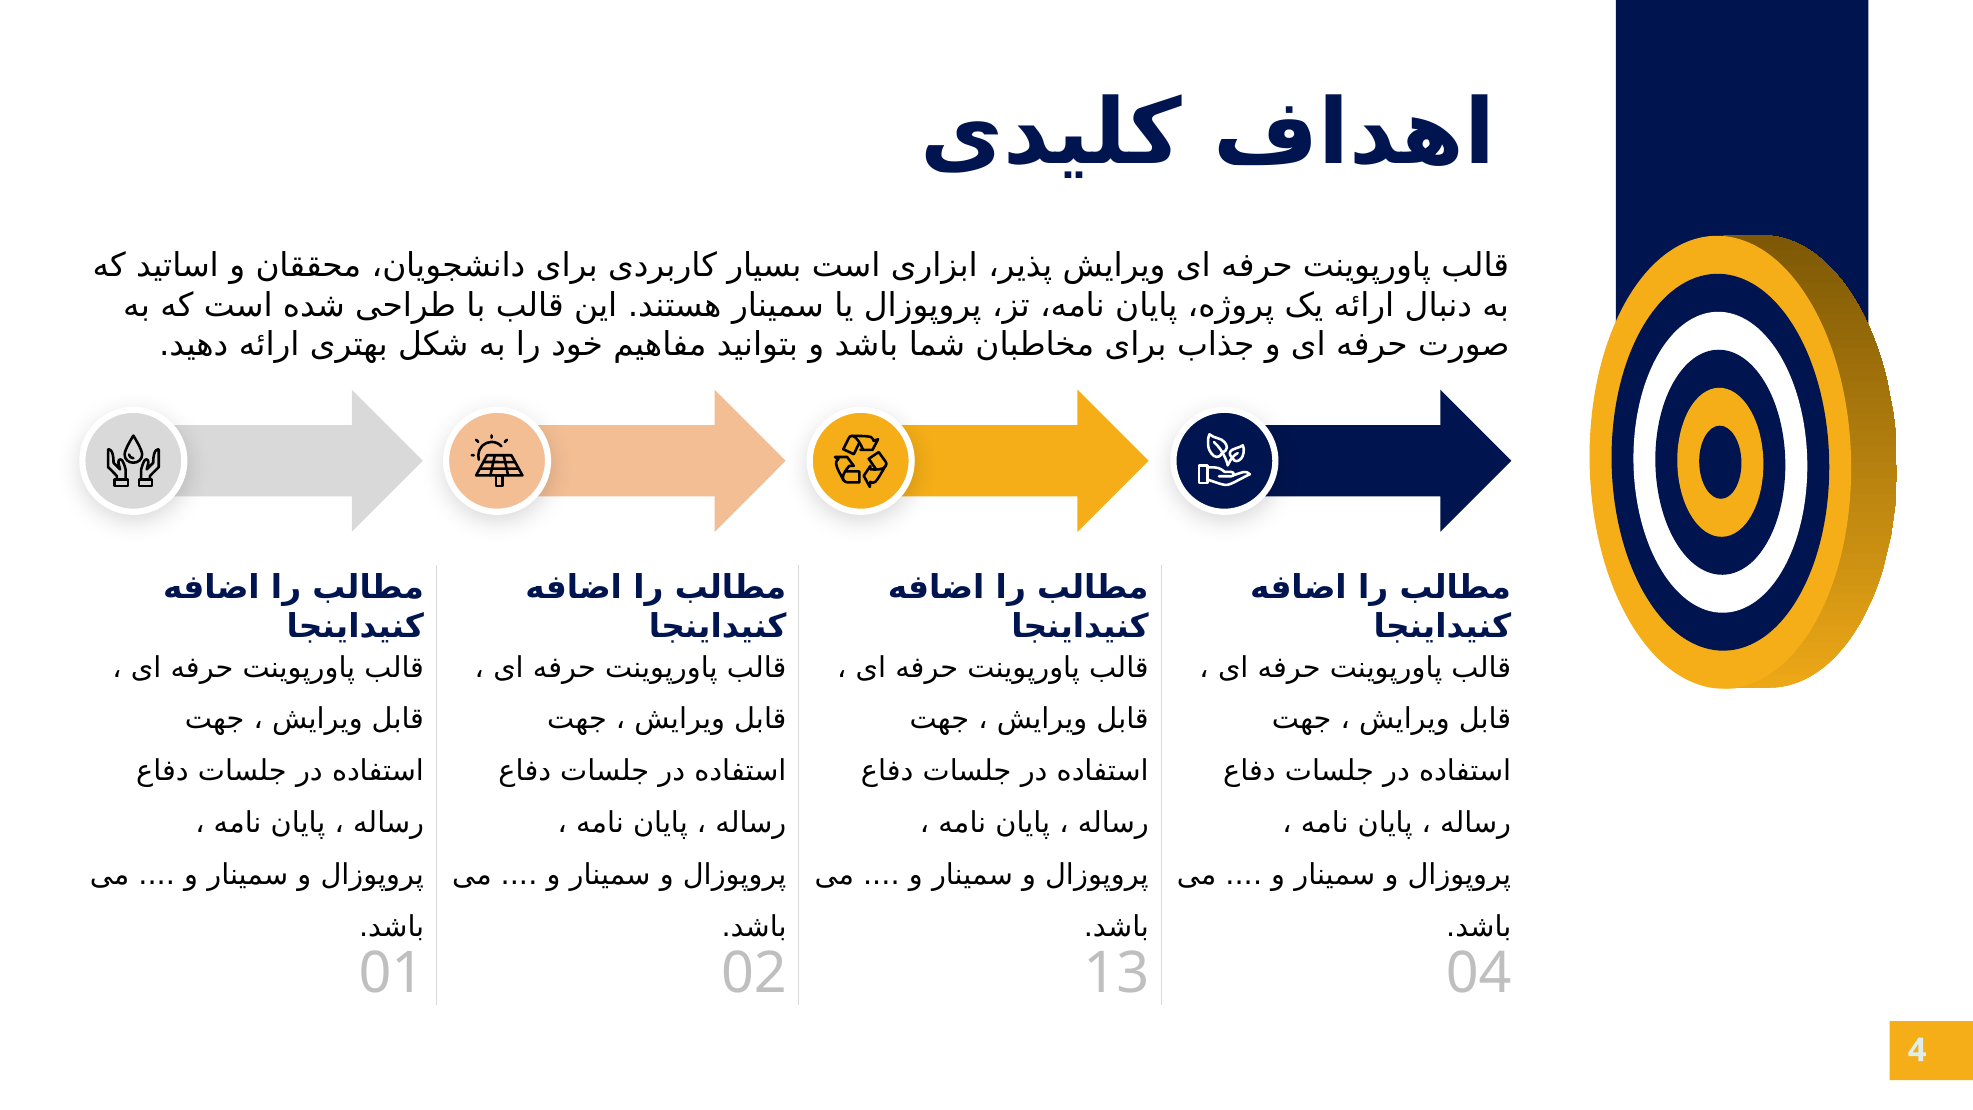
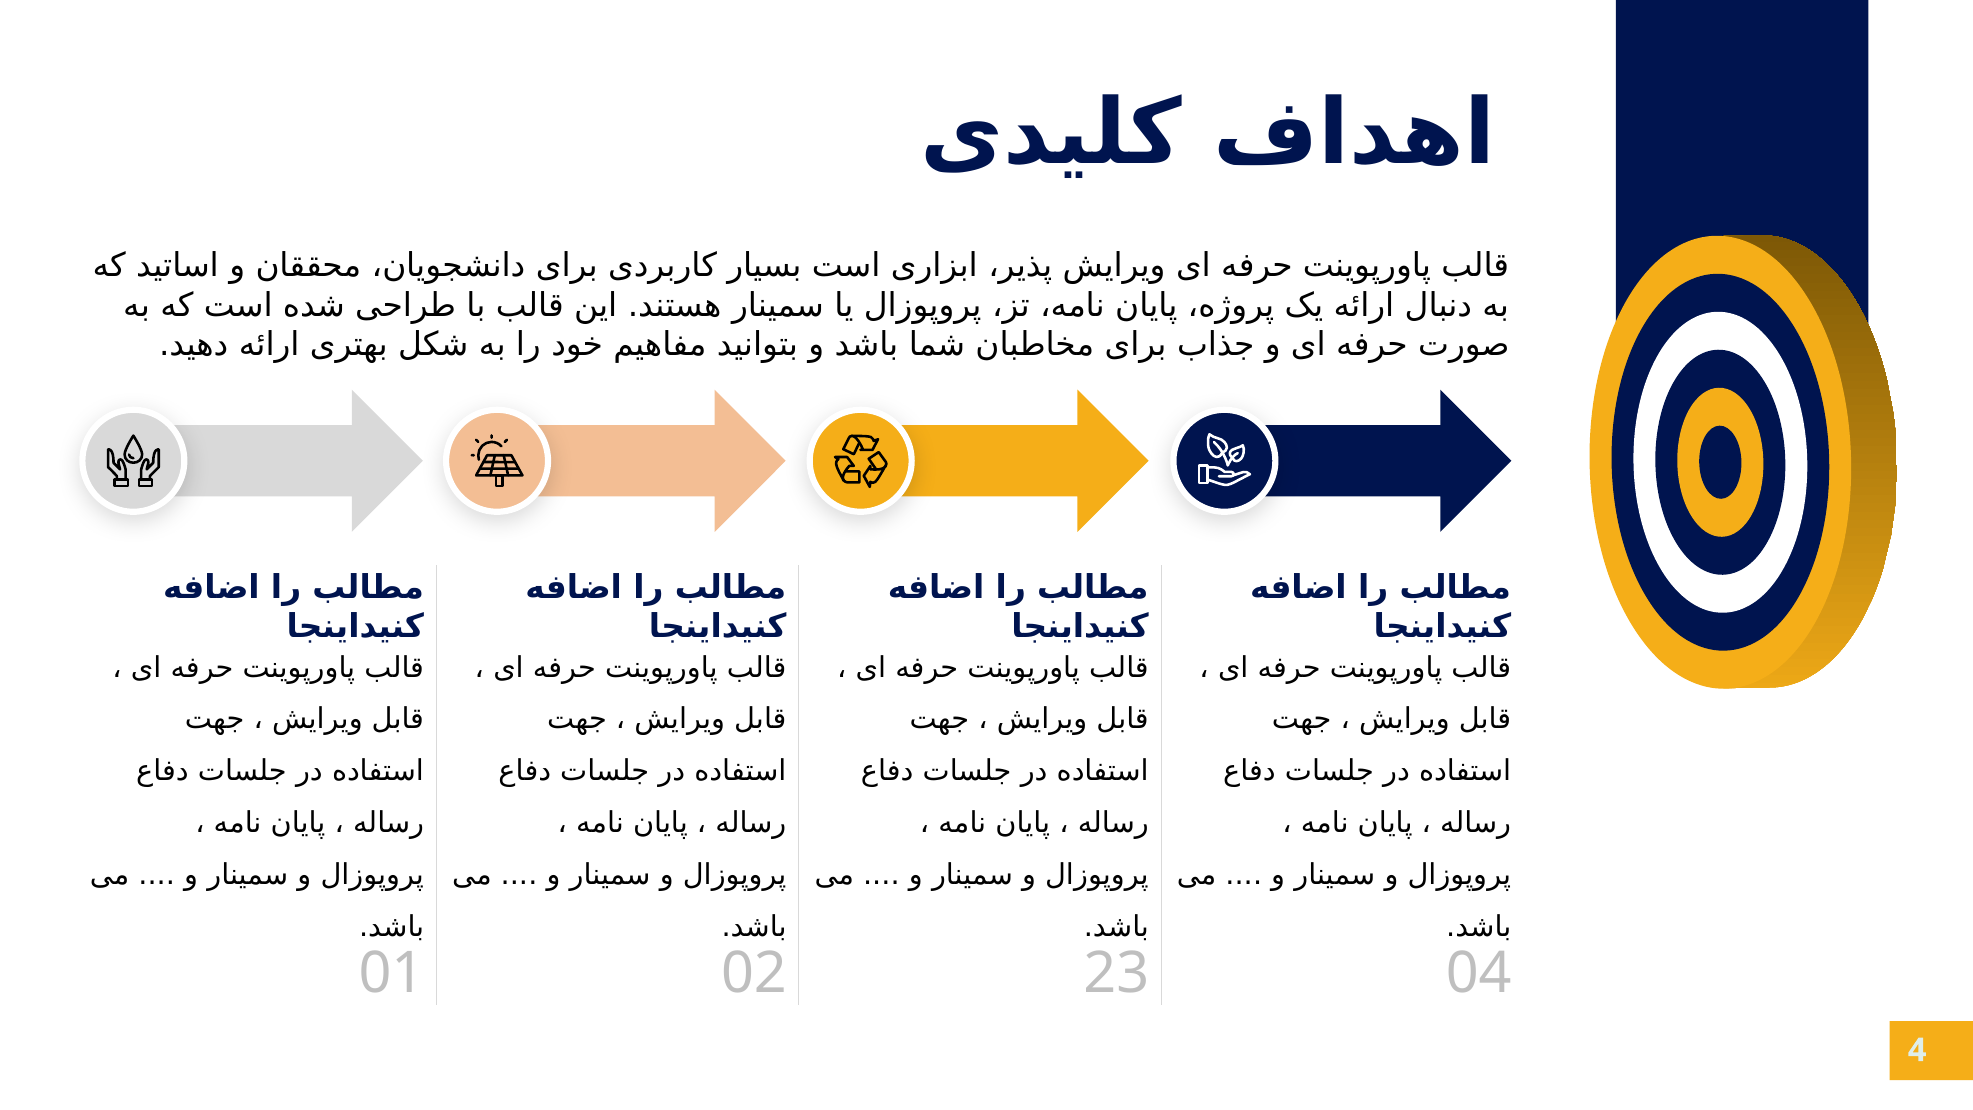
13: 13 -> 23
